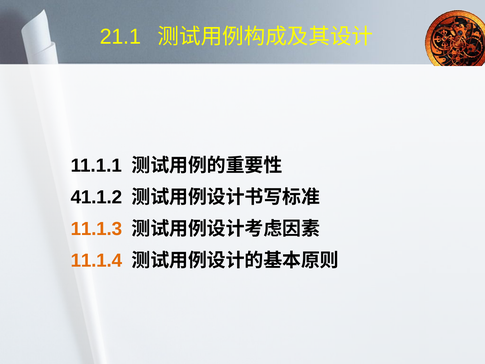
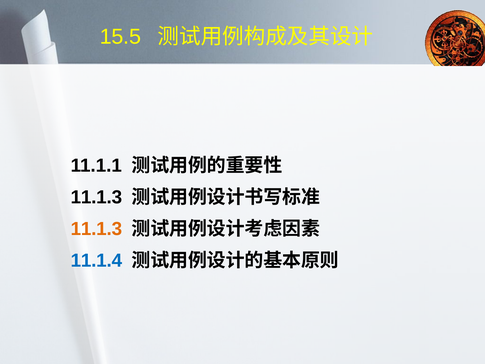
21.1: 21.1 -> 15.5
41.1.2 at (96, 197): 41.1.2 -> 11.1.3
11.1.4 colour: orange -> blue
